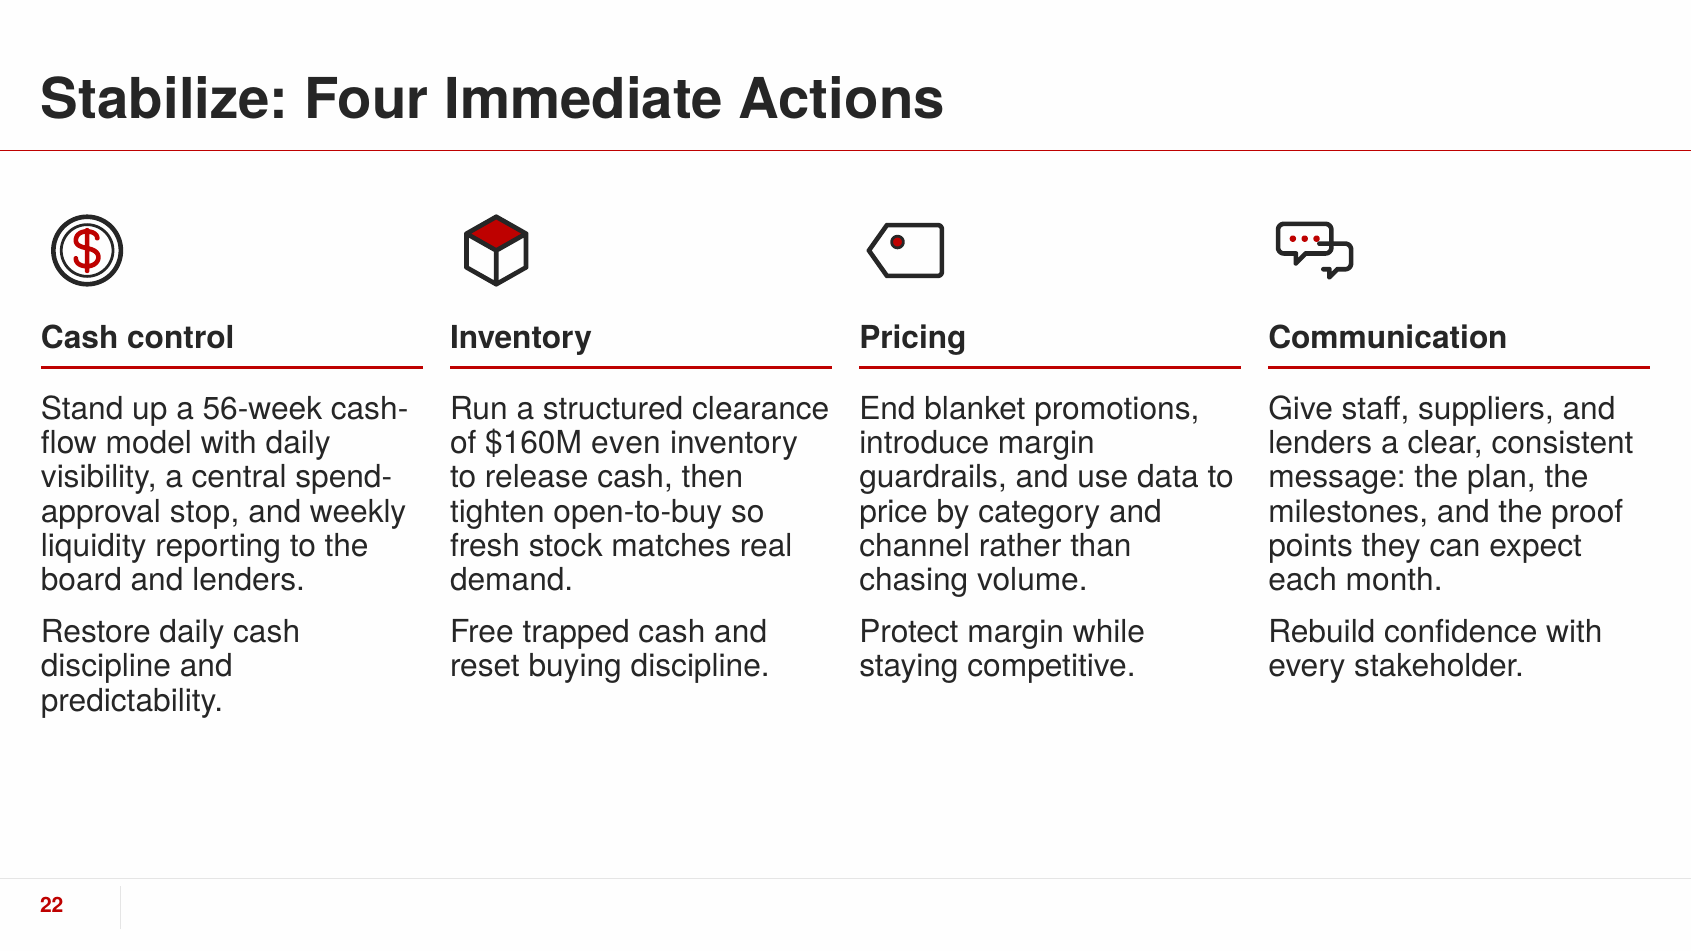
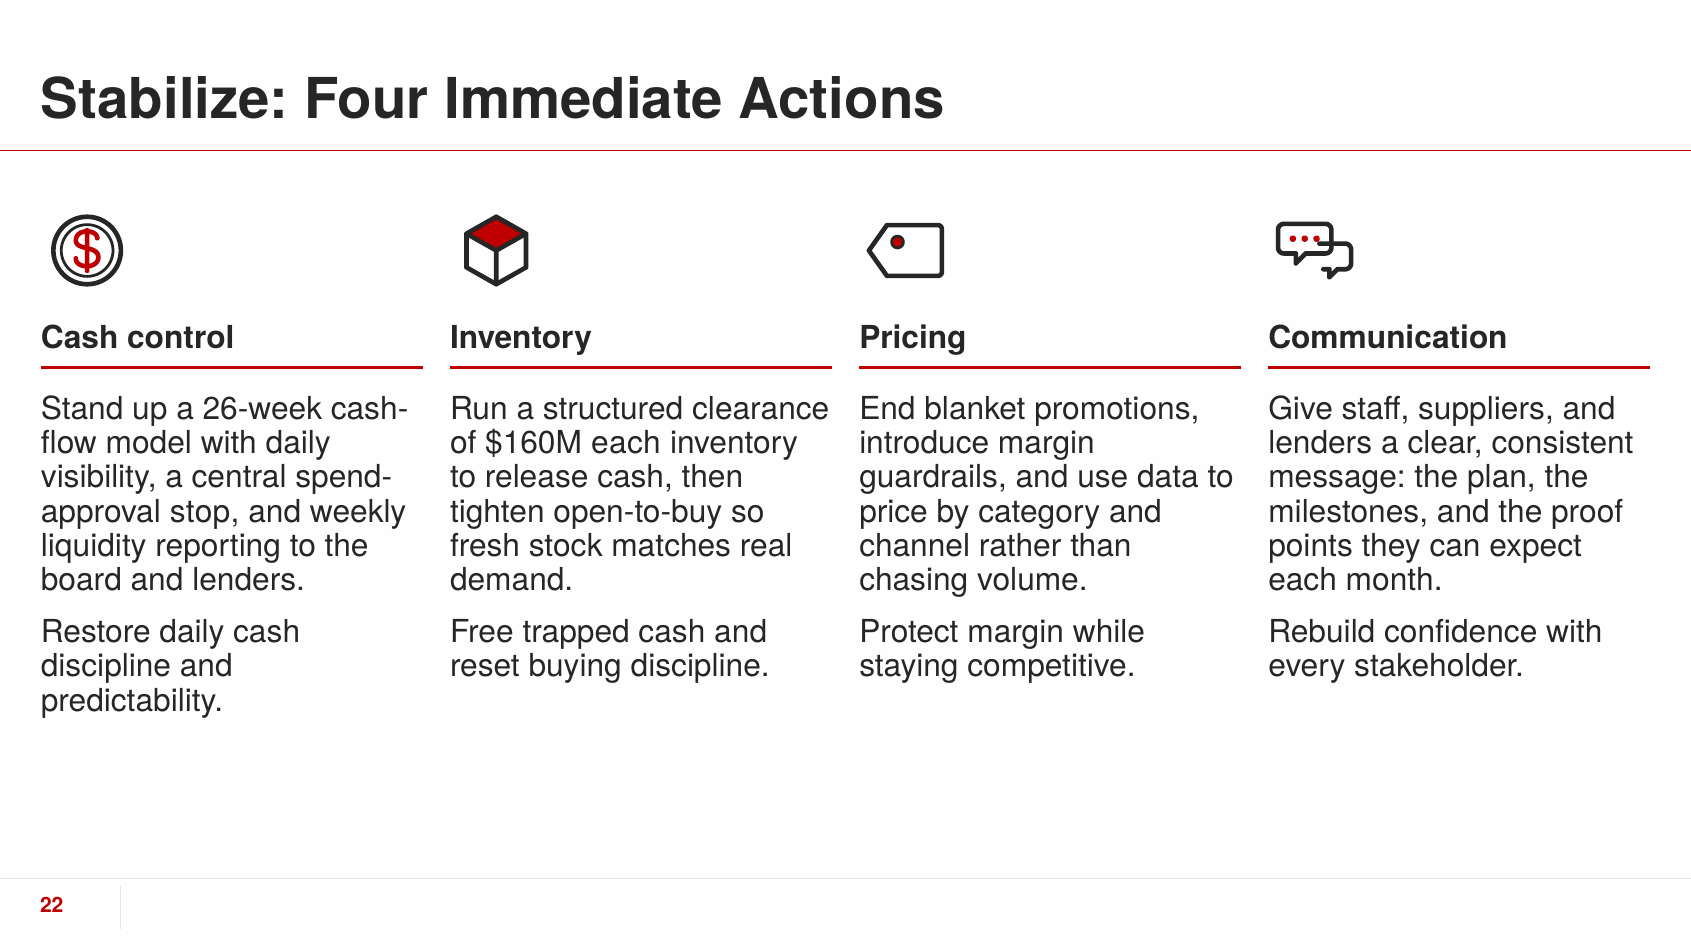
56-week: 56-week -> 26-week
$160M even: even -> each
